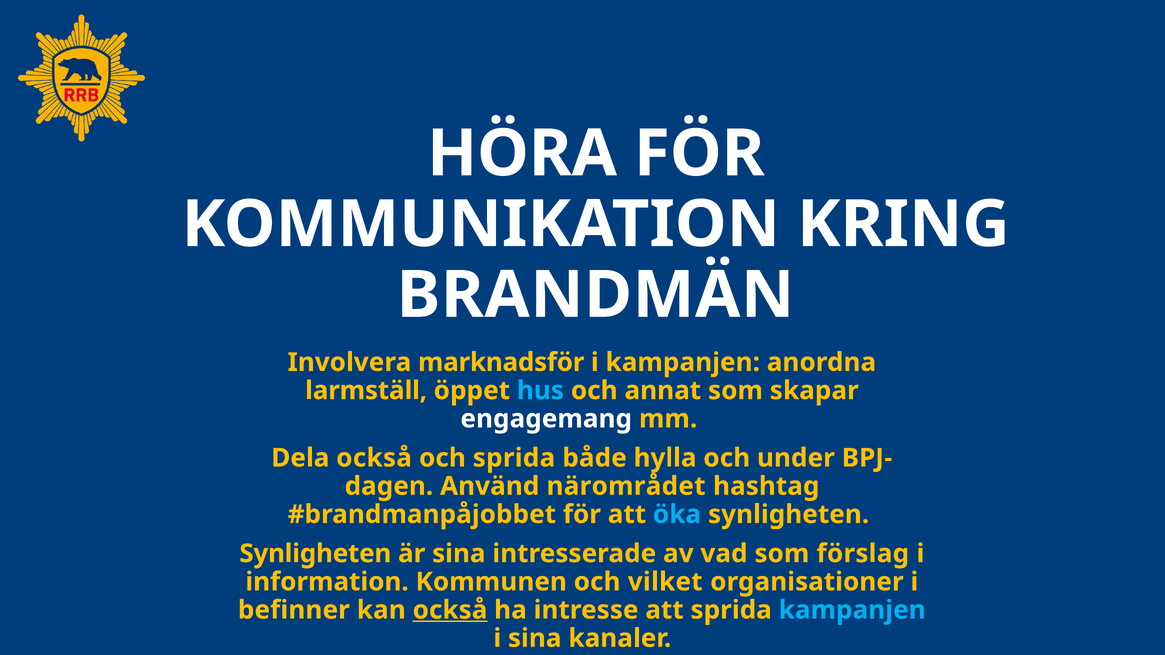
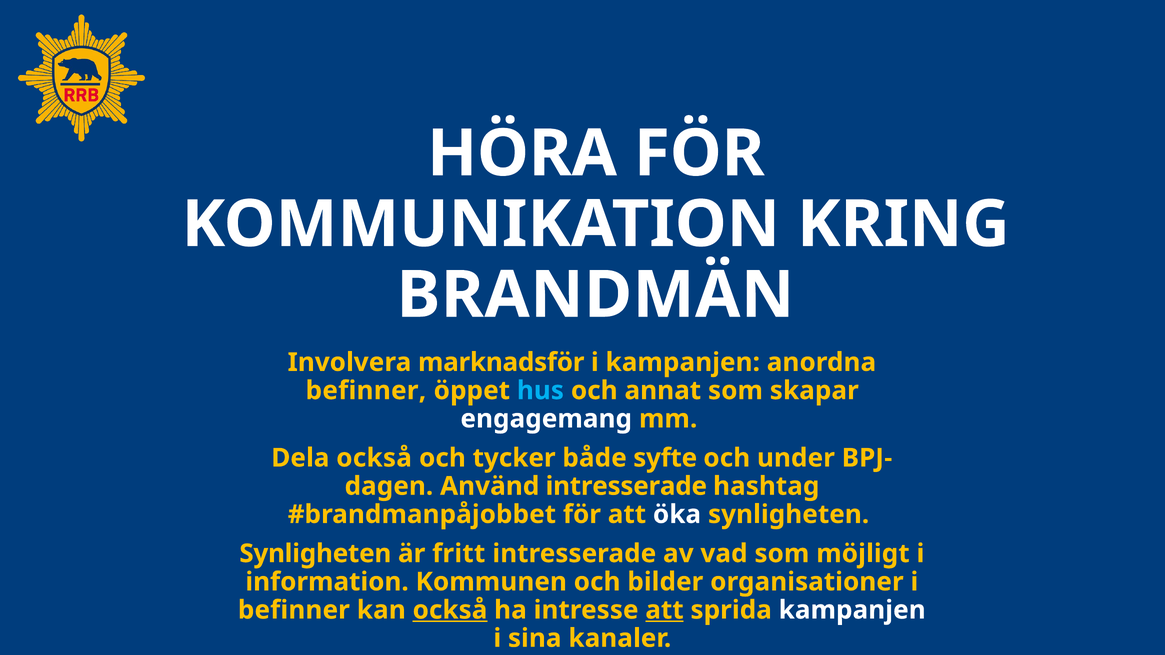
larmställ at (366, 391): larmställ -> befinner
och sprida: sprida -> tycker
hylla: hylla -> syfte
Använd närområdet: närområdet -> intresserade
öka colour: light blue -> white
är sina: sina -> fritt
förslag: förslag -> möjligt
vilket: vilket -> bilder
att at (664, 610) underline: none -> present
kampanjen at (852, 610) colour: light blue -> white
